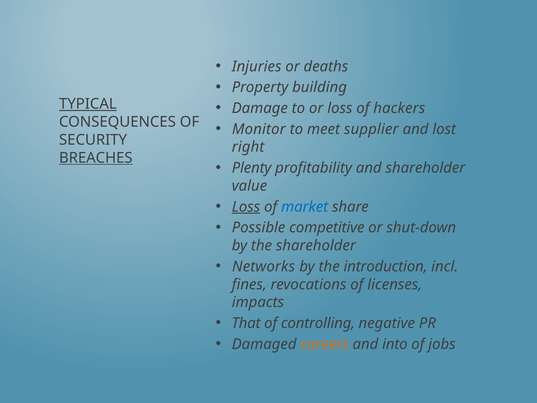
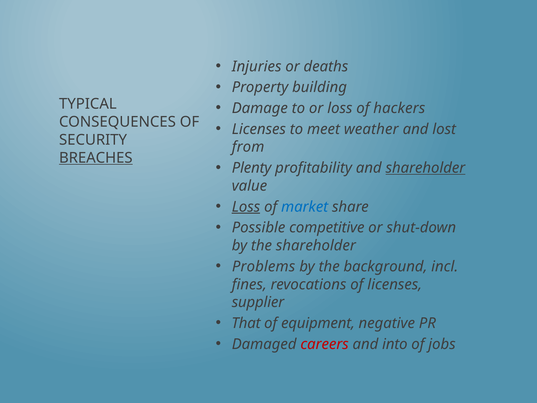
TYPICAL underline: present -> none
Monitor at (259, 129): Monitor -> Licenses
supplier: supplier -> weather
right: right -> from
shareholder at (425, 168) underline: none -> present
Networks: Networks -> Problems
introduction: introduction -> background
impacts: impacts -> supplier
controlling: controlling -> equipment
careers colour: orange -> red
